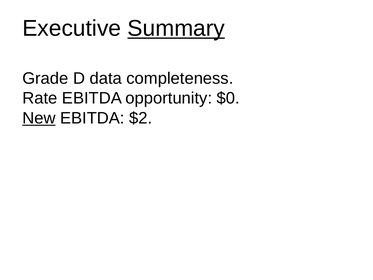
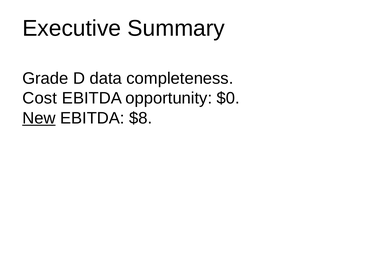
Summary underline: present -> none
Rate: Rate -> Cost
$2: $2 -> $8
